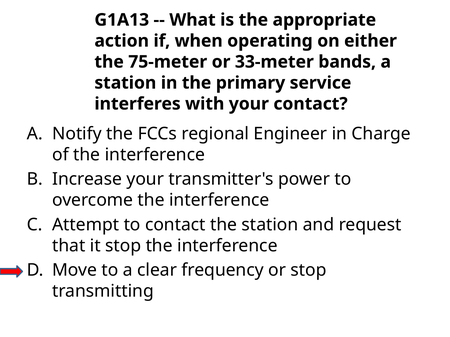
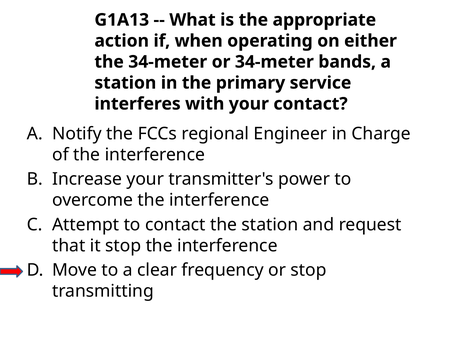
the 75-meter: 75-meter -> 34-meter
or 33-meter: 33-meter -> 34-meter
